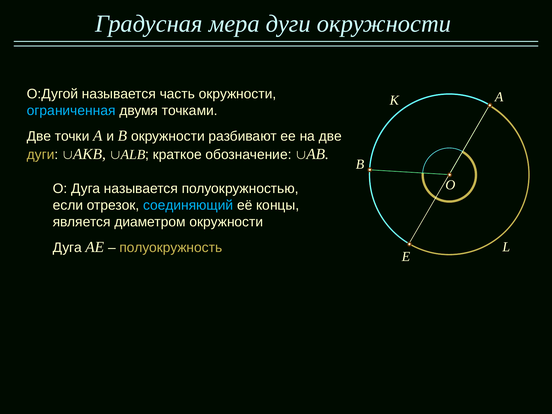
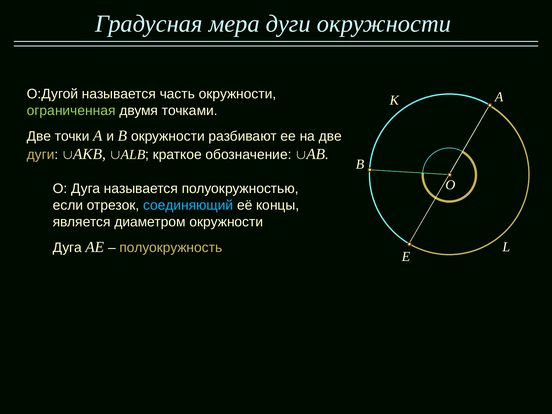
ограниченная colour: light blue -> light green
